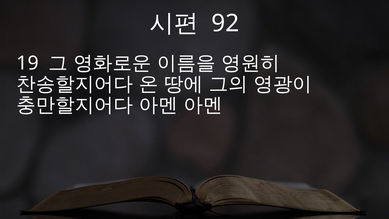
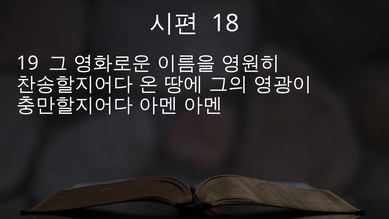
92: 92 -> 18
